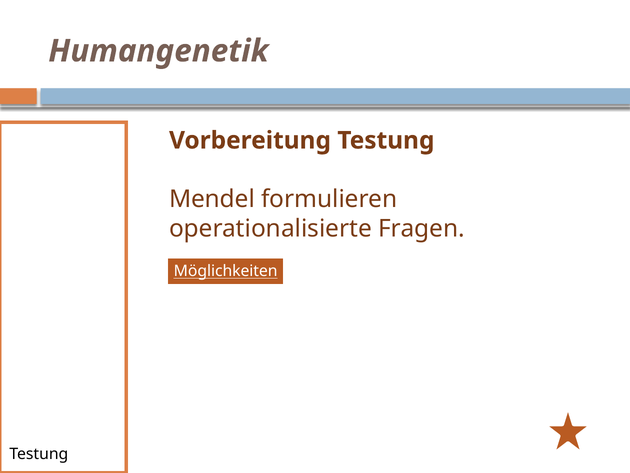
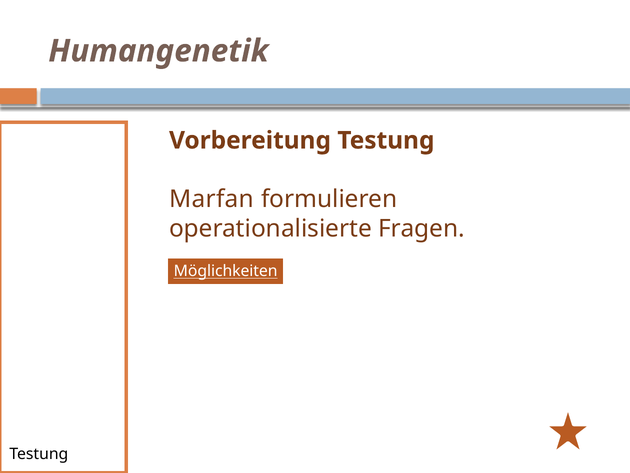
Mendel: Mendel -> Marfan
